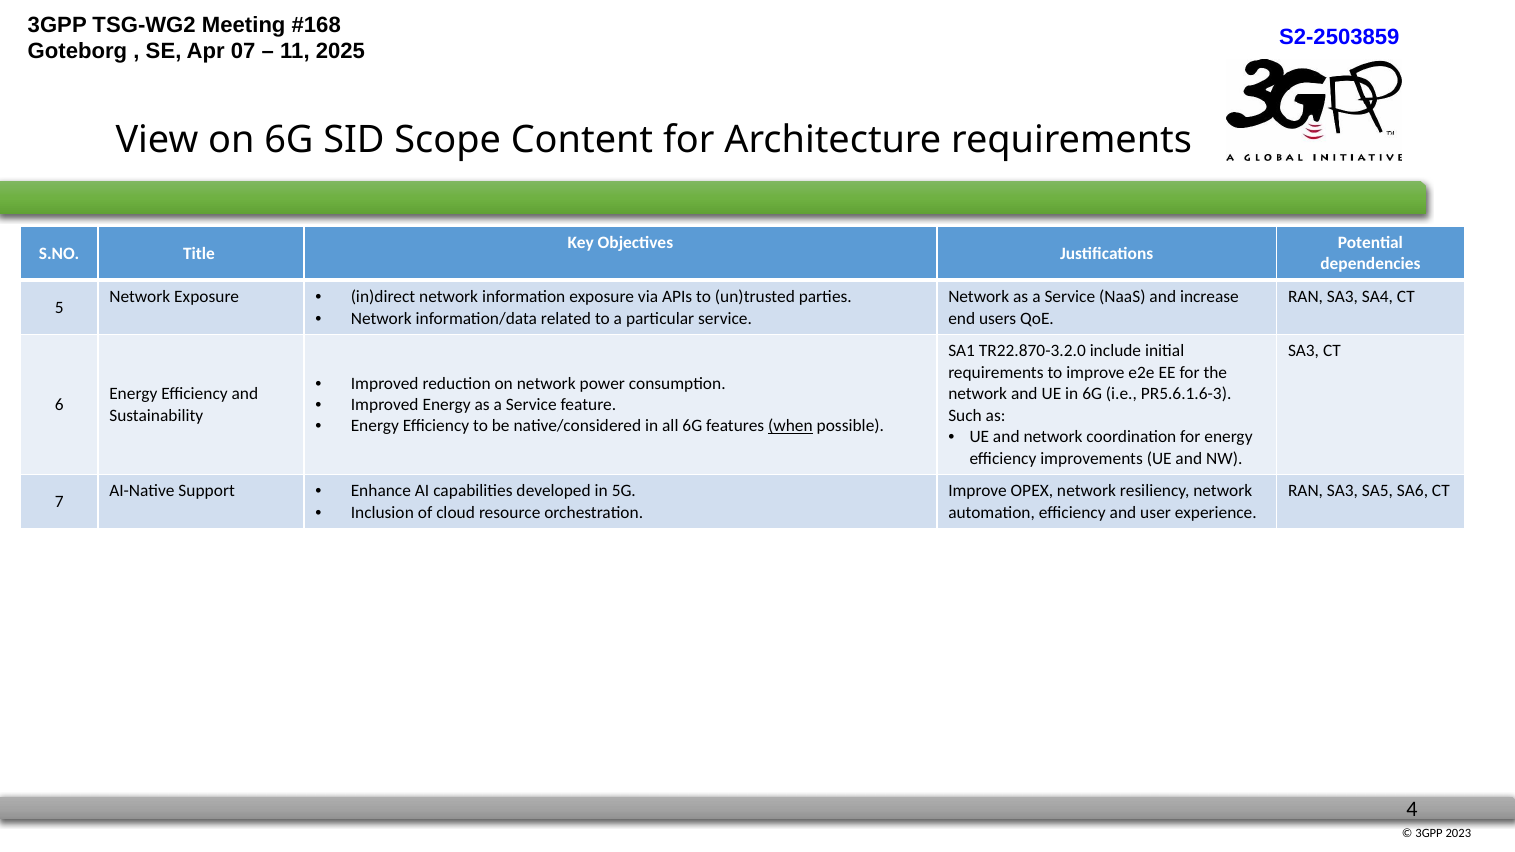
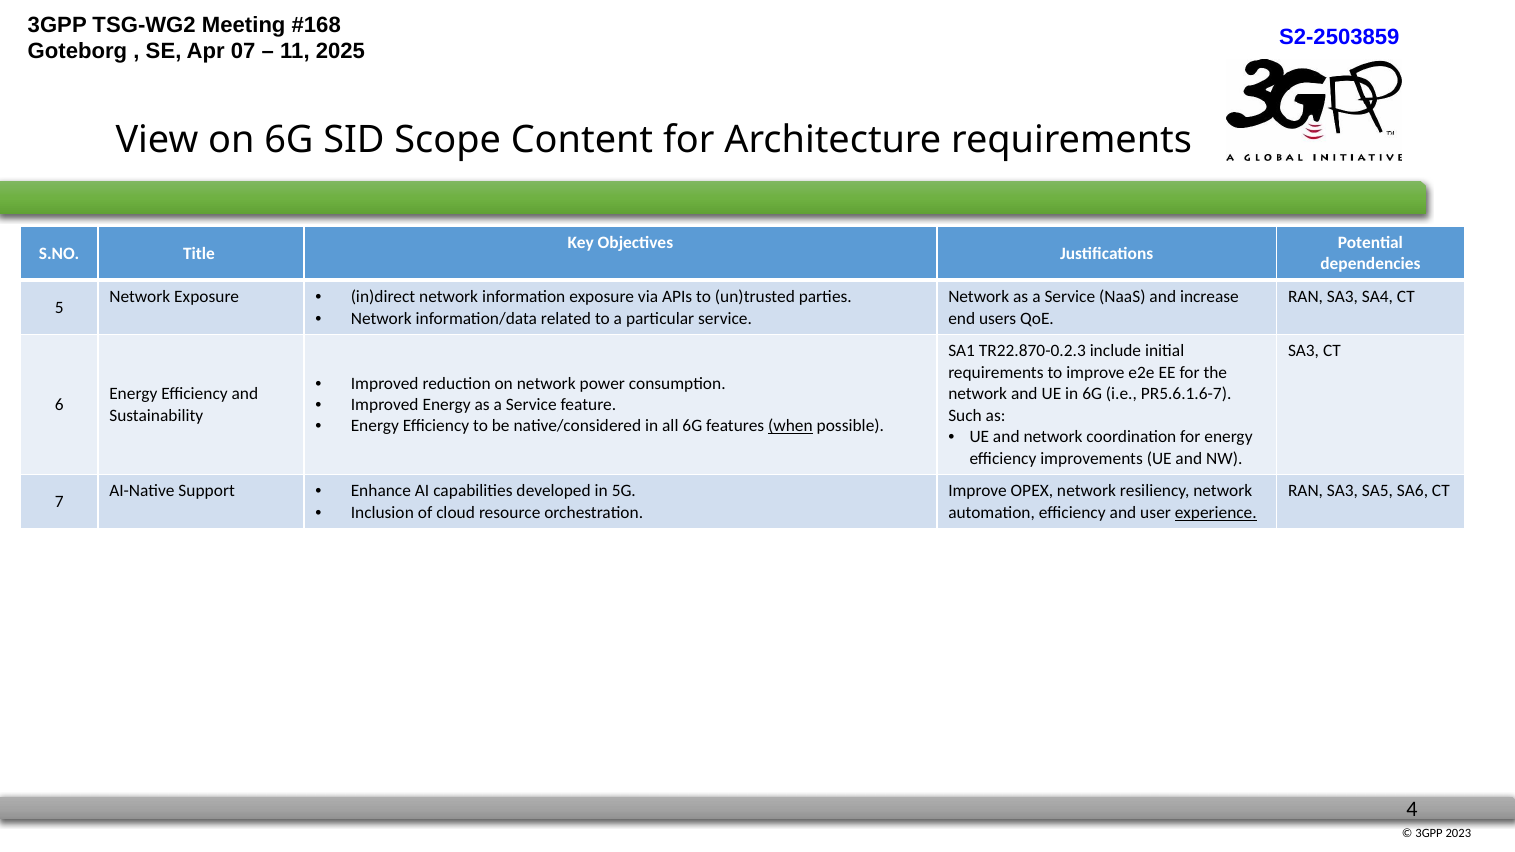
TR22.870-3.2.0: TR22.870-3.2.0 -> TR22.870-0.2.3
PR5.6.1.6-3: PR5.6.1.6-3 -> PR5.6.1.6-7
experience underline: none -> present
